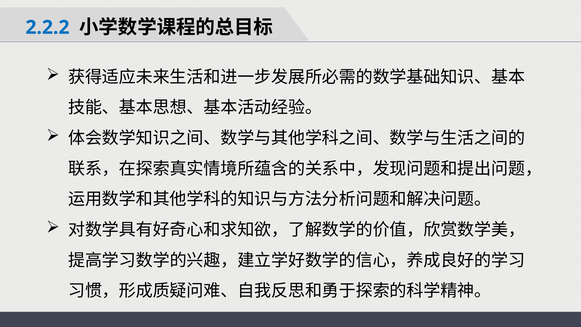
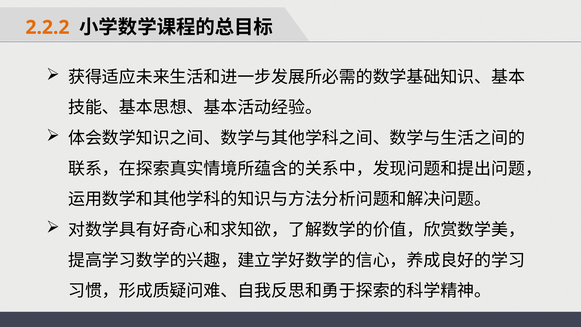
2.2.2 colour: blue -> orange
